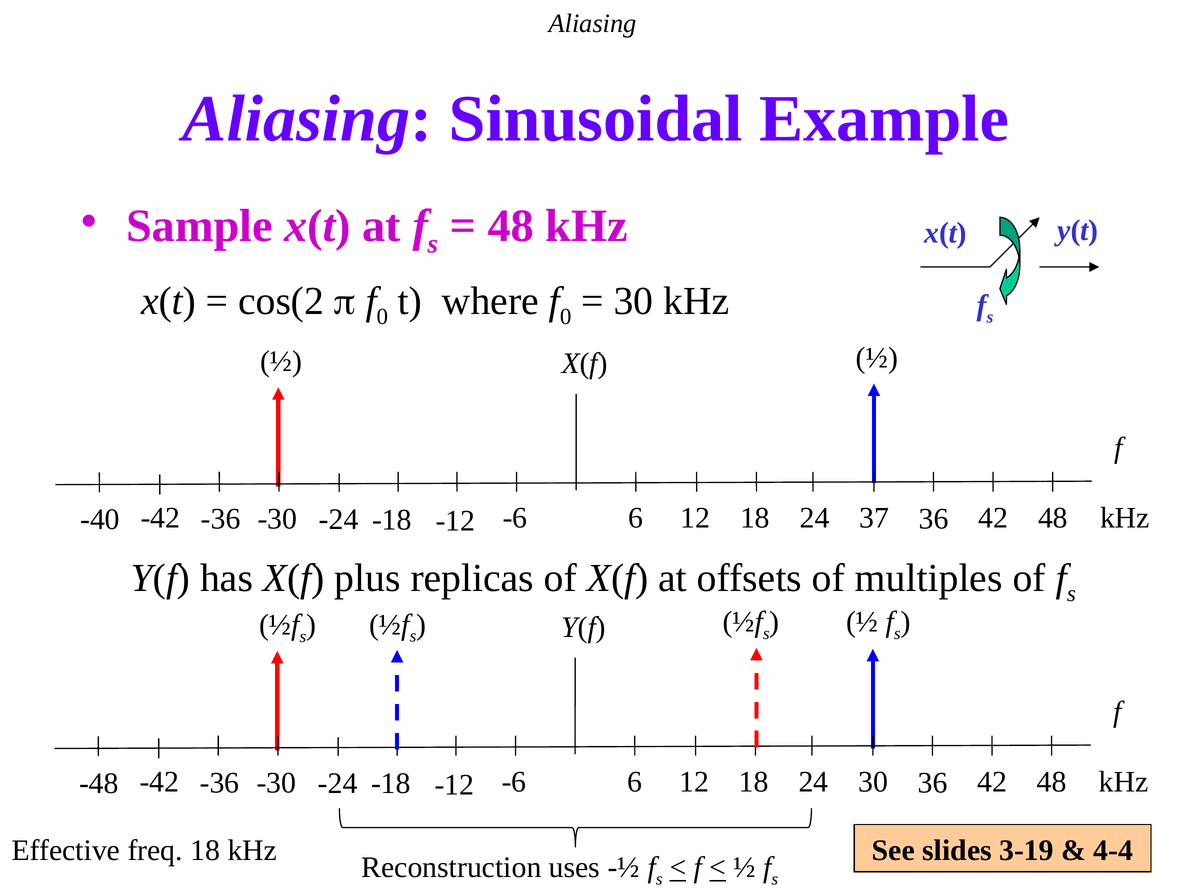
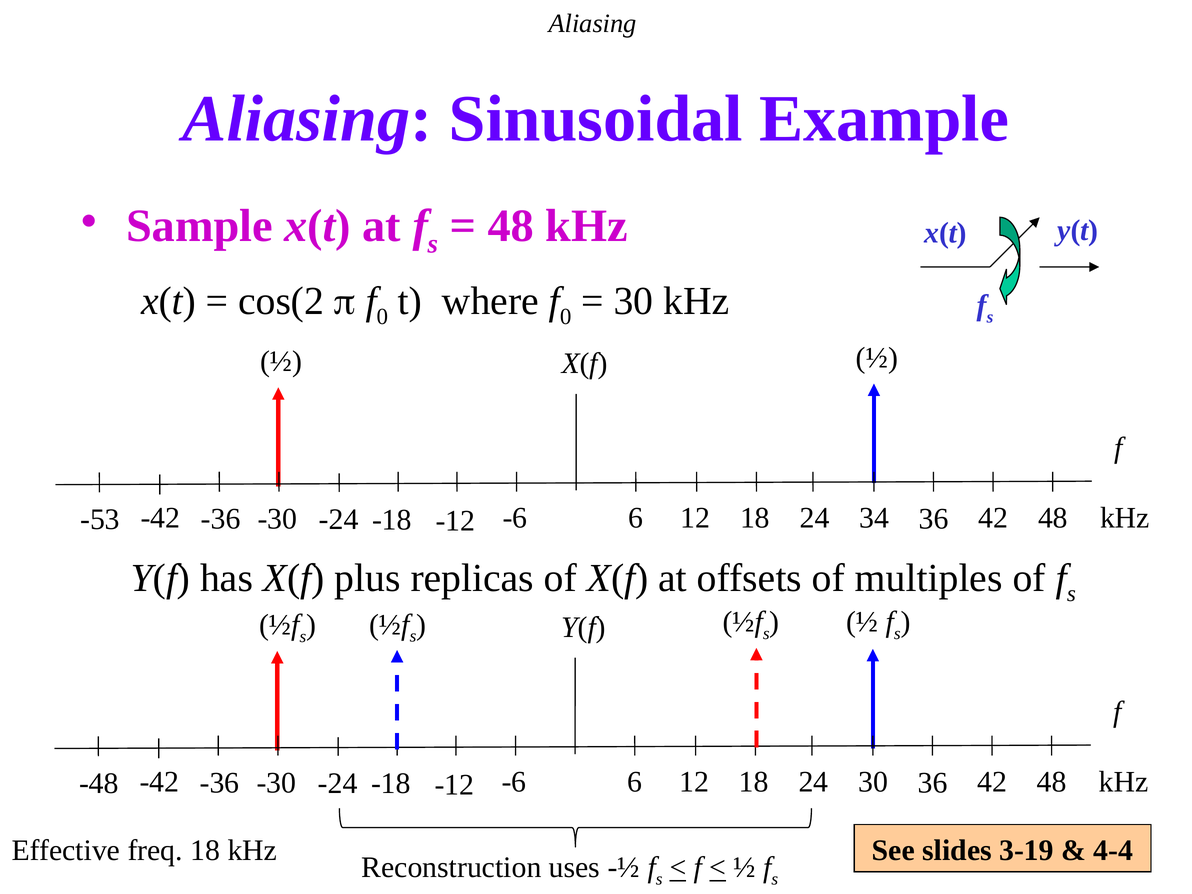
37: 37 -> 34
-40: -40 -> -53
